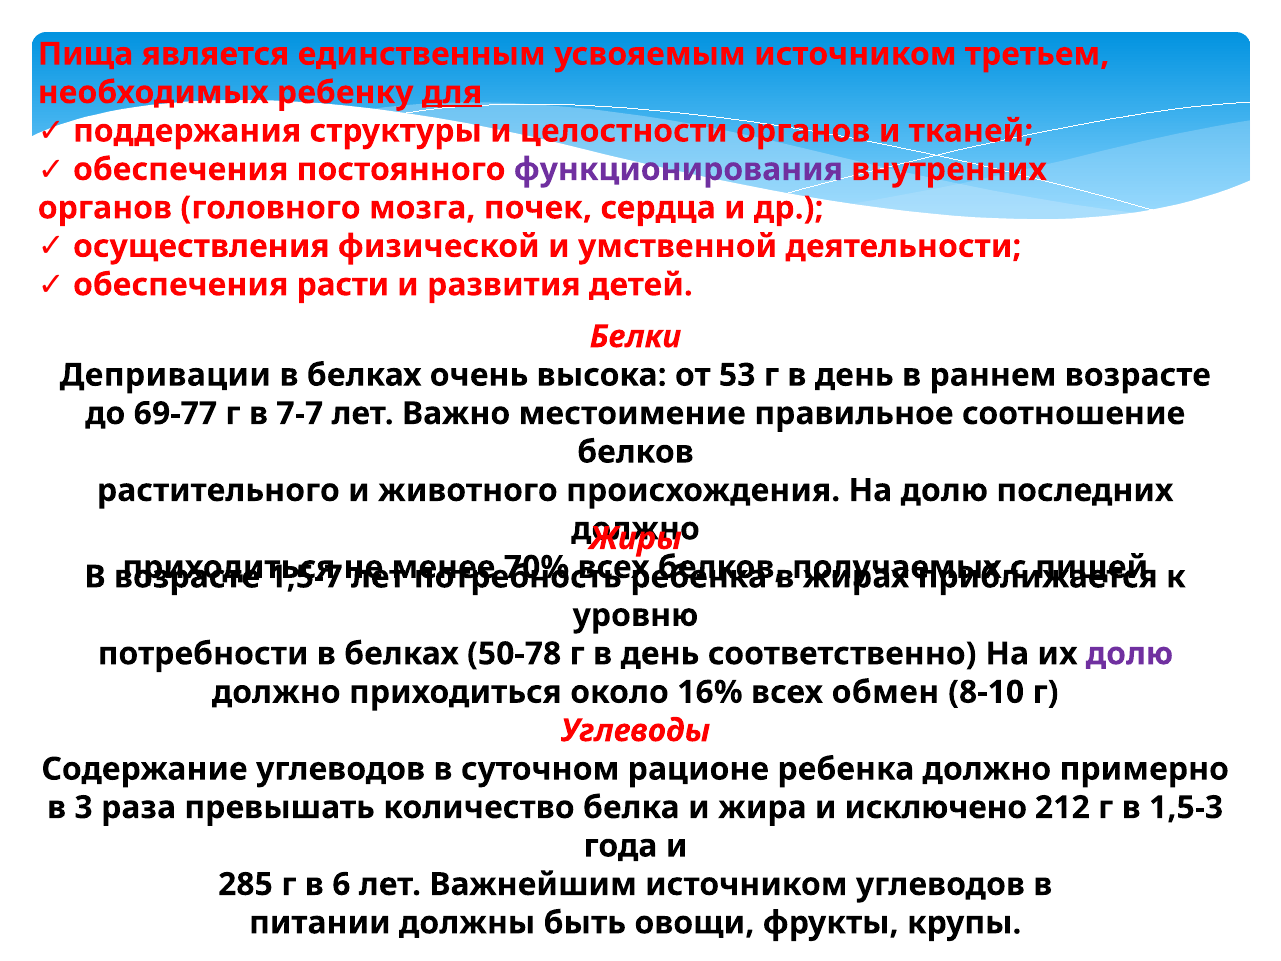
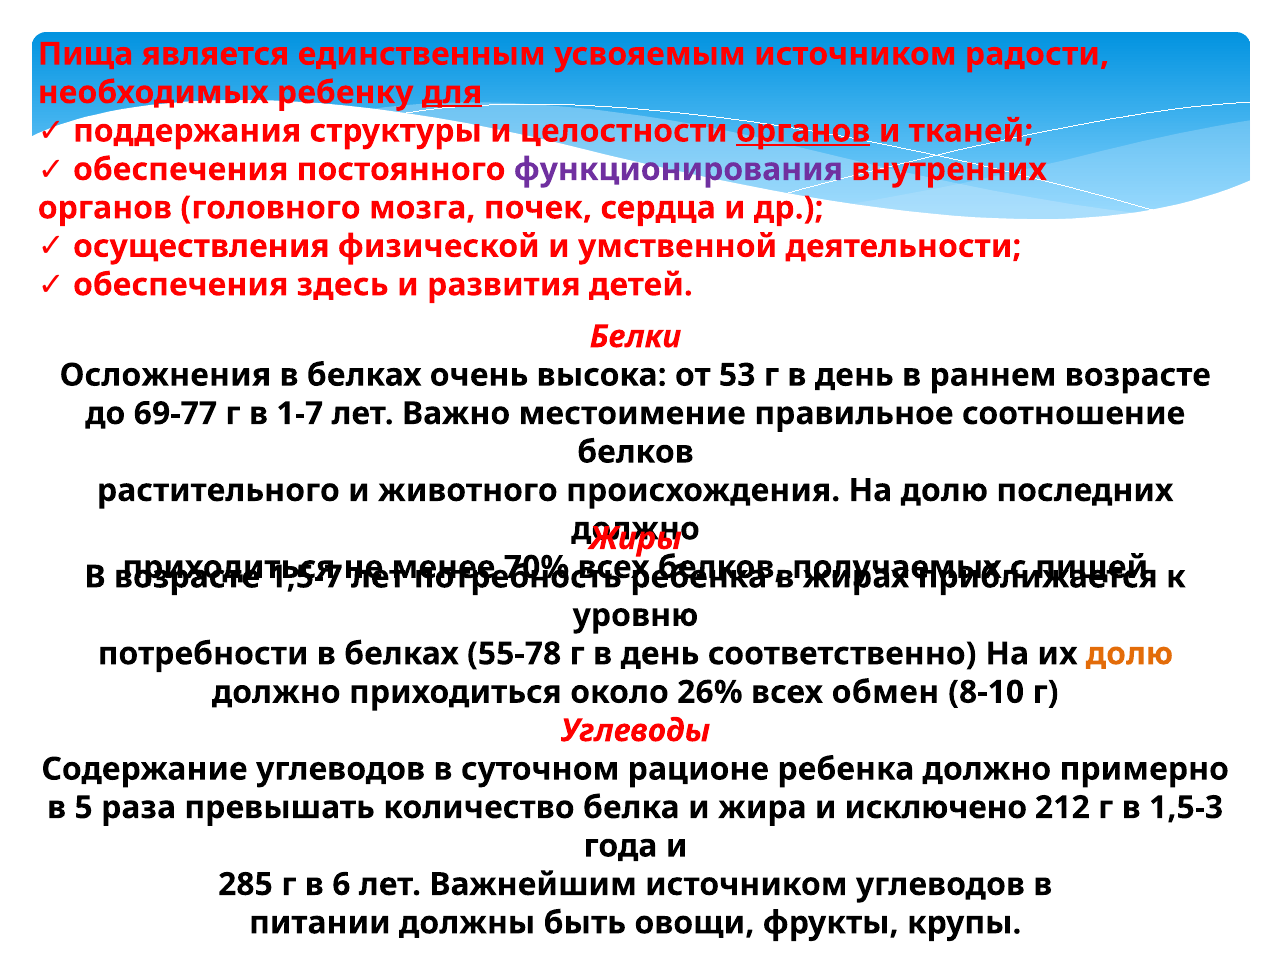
третьем: третьем -> радости
органов at (803, 131) underline: none -> present
расти: расти -> здесь
Депривации: Депривации -> Осложнения
7-7: 7-7 -> 1-7
50-78: 50-78 -> 55-78
долю at (1129, 654) colour: purple -> orange
16%: 16% -> 26%
3: 3 -> 5
